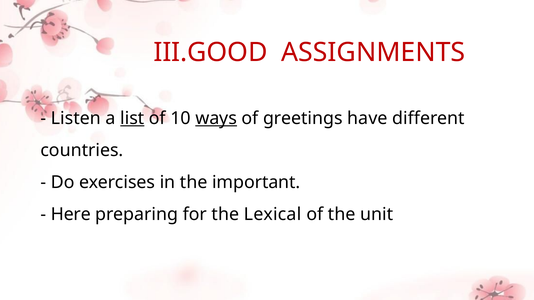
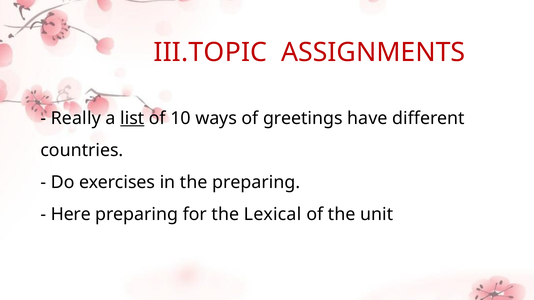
III.GOOD: III.GOOD -> III.TOPIC
Listen: Listen -> Really
ways underline: present -> none
the important: important -> preparing
